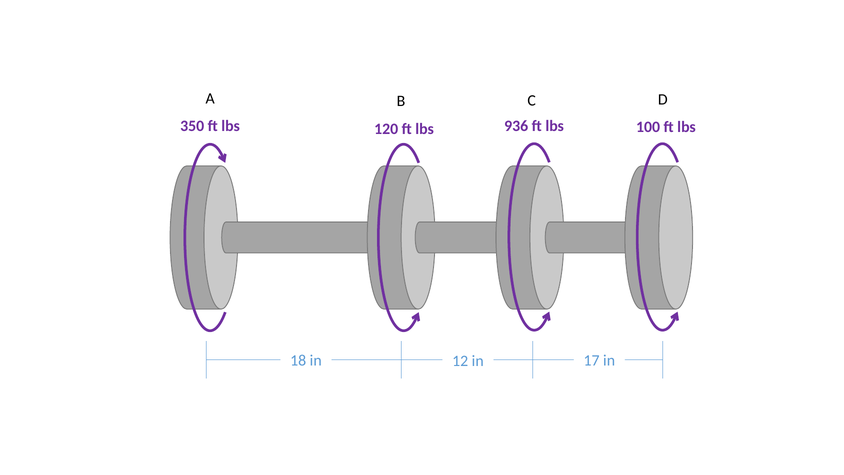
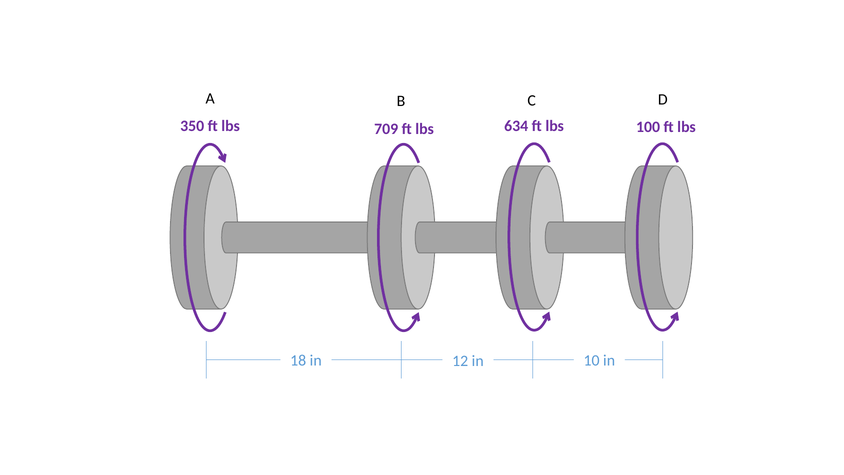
120: 120 -> 709
936: 936 -> 634
17: 17 -> 10
